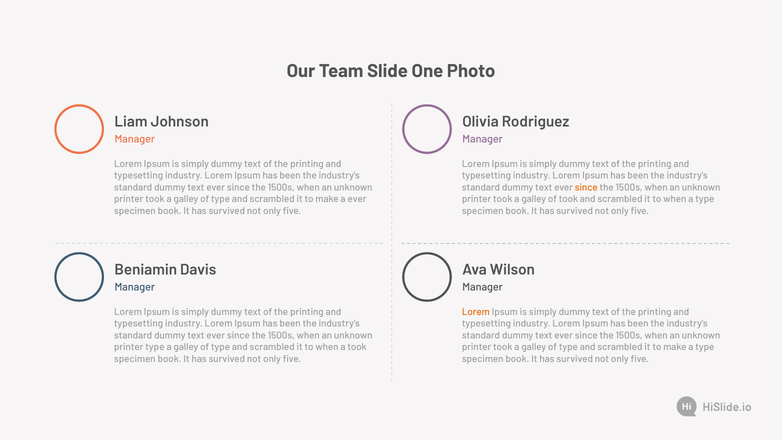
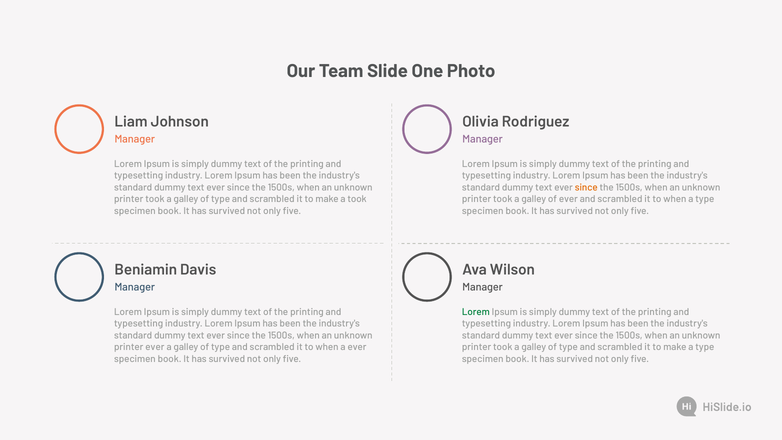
a ever: ever -> took
of took: took -> ever
Lorem at (476, 312) colour: orange -> green
printer type: type -> ever
a took: took -> ever
